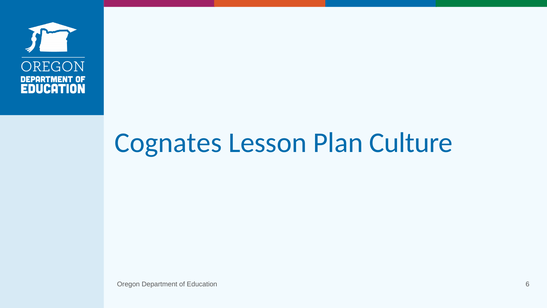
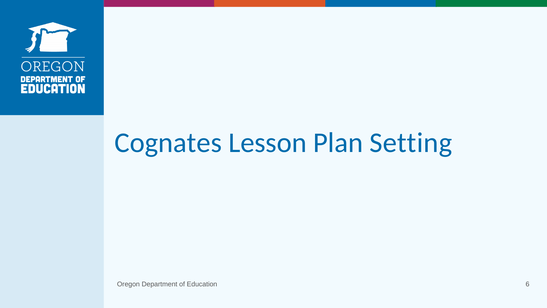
Culture: Culture -> Setting
